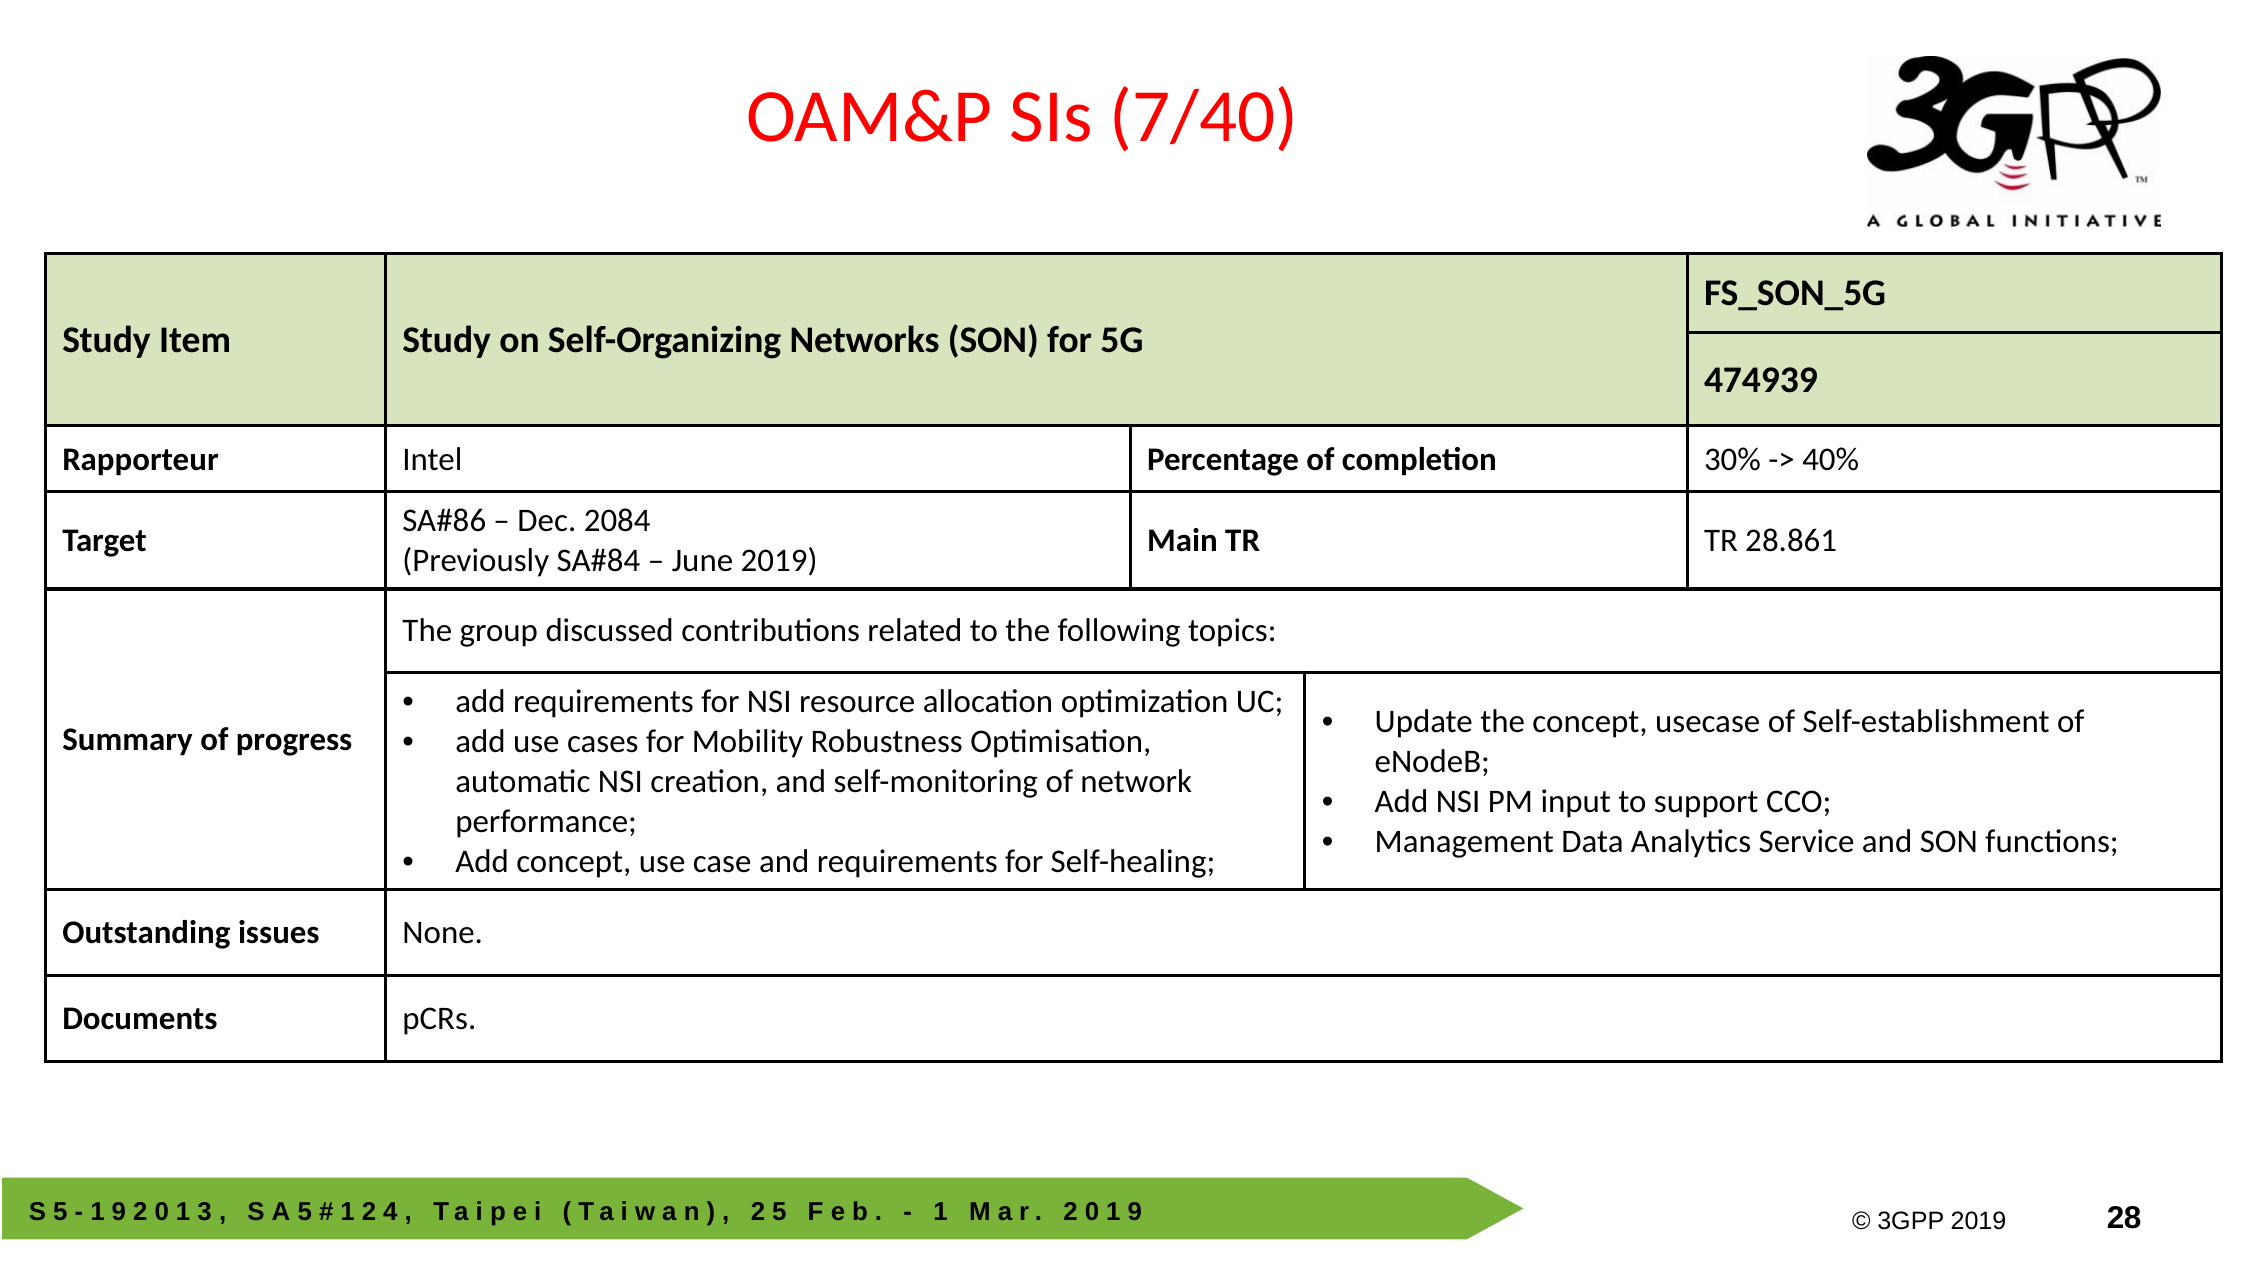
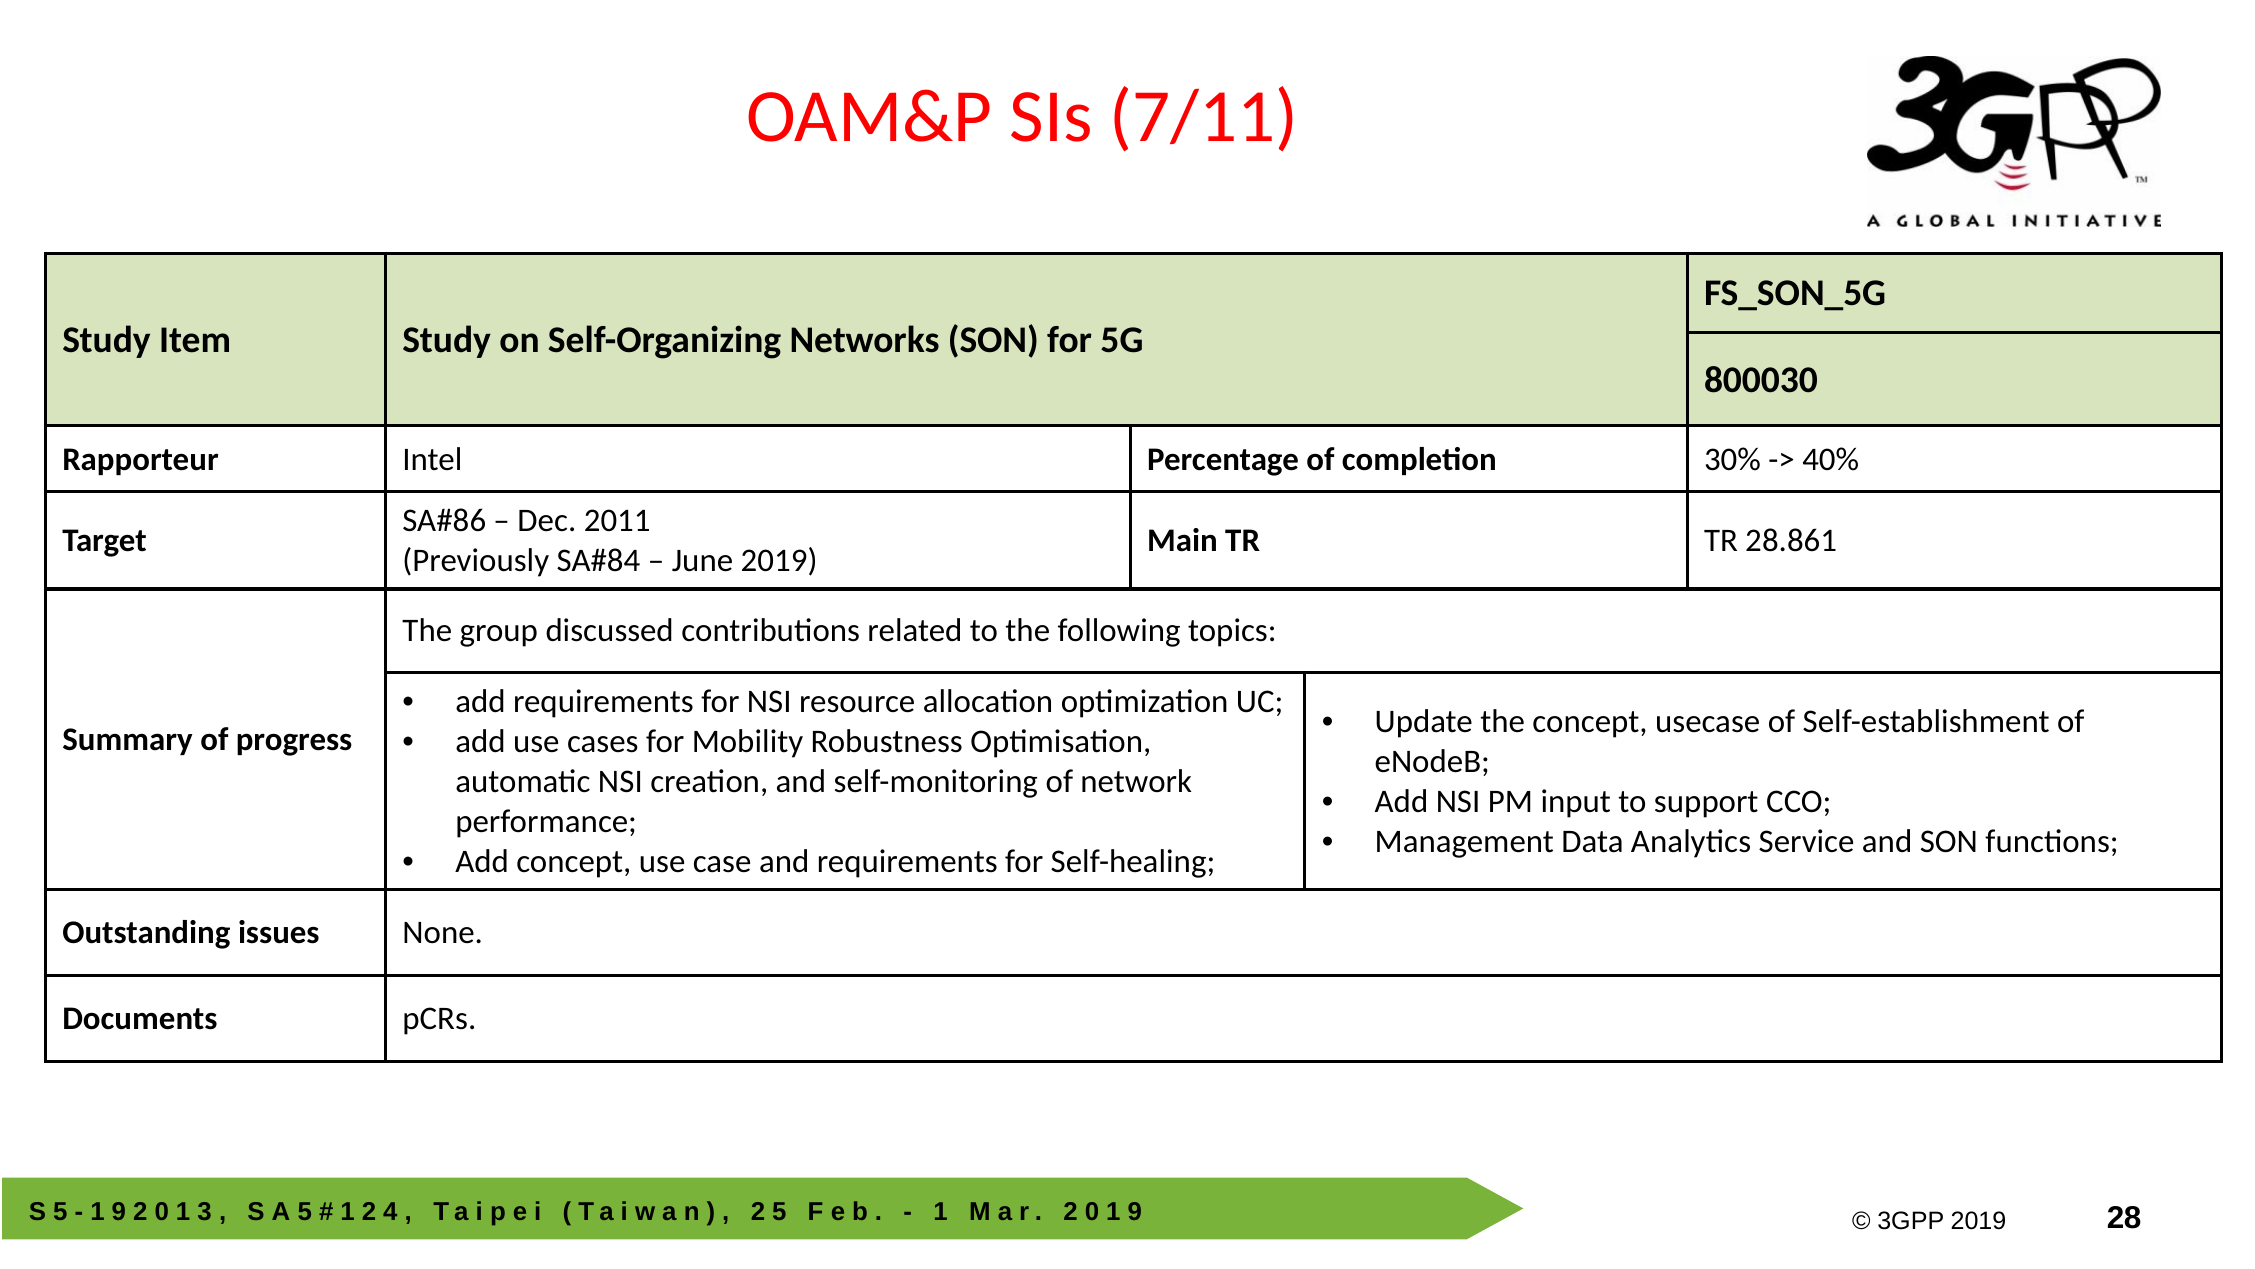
7/40: 7/40 -> 7/11
474939: 474939 -> 800030
2084: 2084 -> 2011
